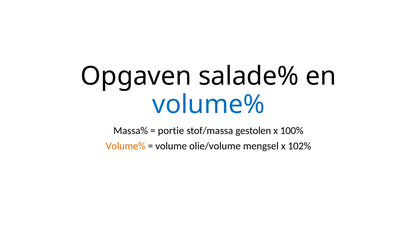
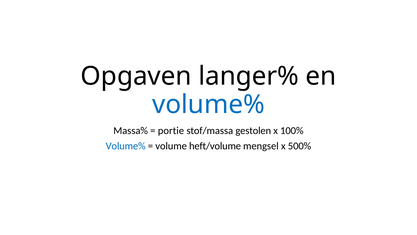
salade%: salade% -> langer%
Volume% at (126, 146) colour: orange -> blue
olie/volume: olie/volume -> heft/volume
102%: 102% -> 500%
